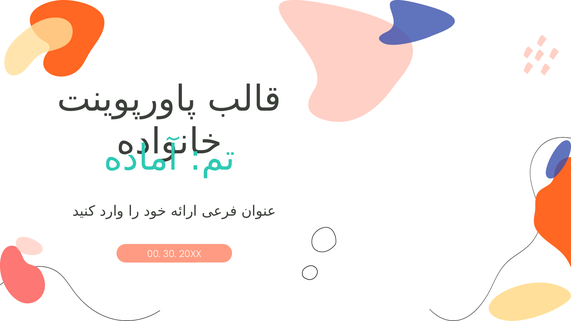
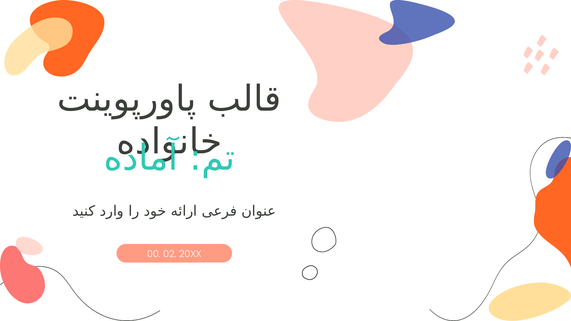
30: 30 -> 02
